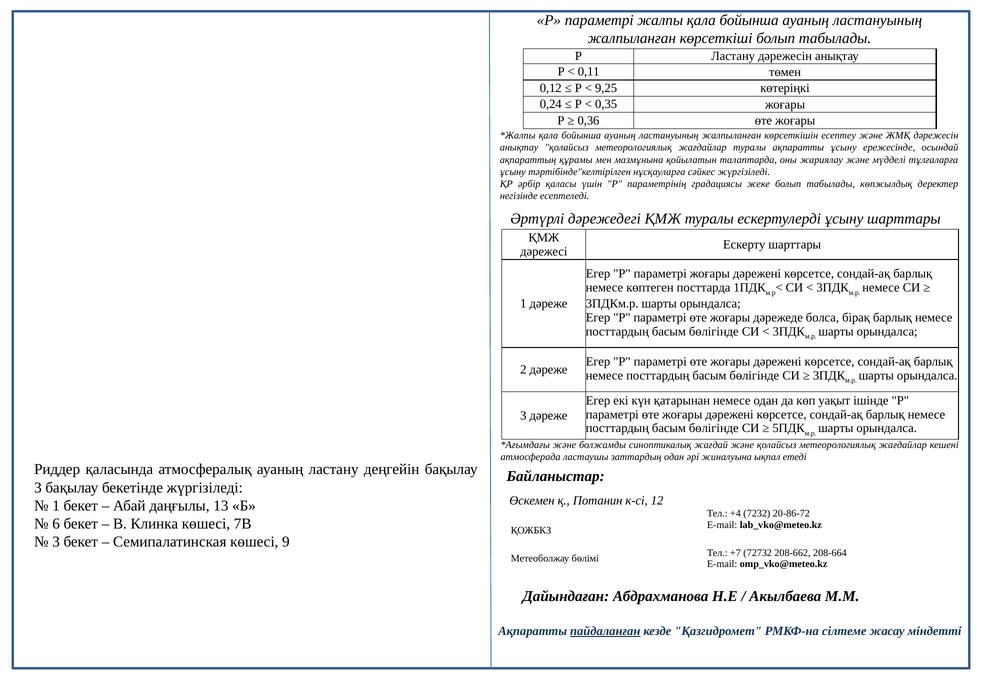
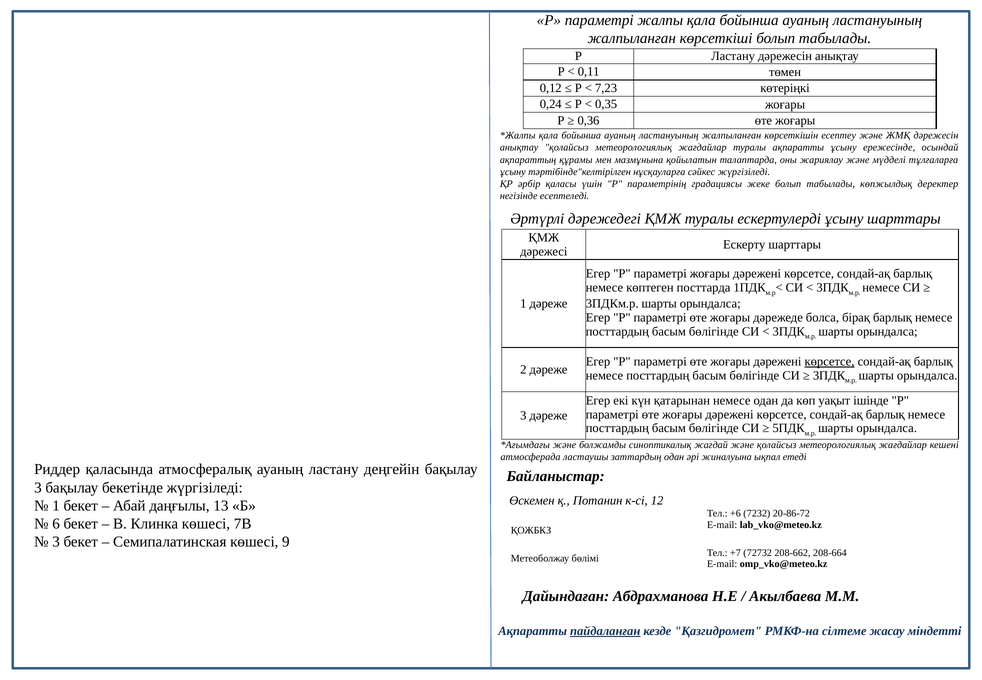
9,25: 9,25 -> 7,23
көрсетсе at (829, 362) underline: none -> present
+4: +4 -> +6
